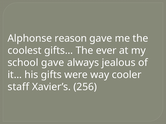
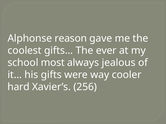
school gave: gave -> most
staff: staff -> hard
